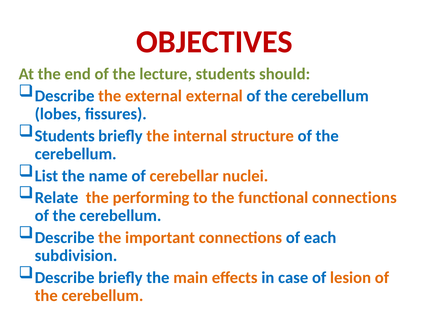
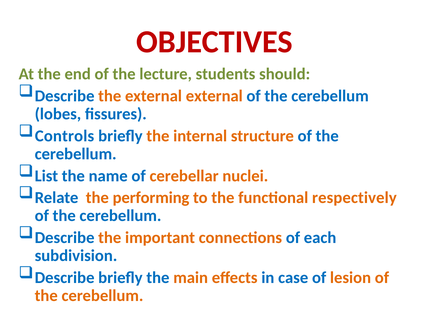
Students at (65, 136): Students -> Controls
functional connections: connections -> respectively
